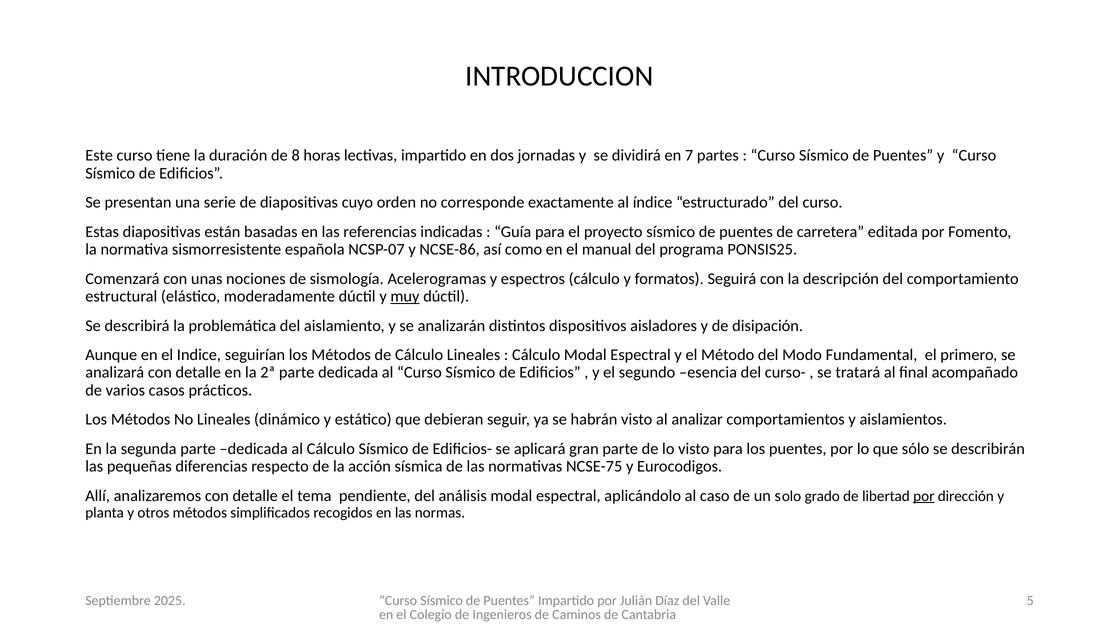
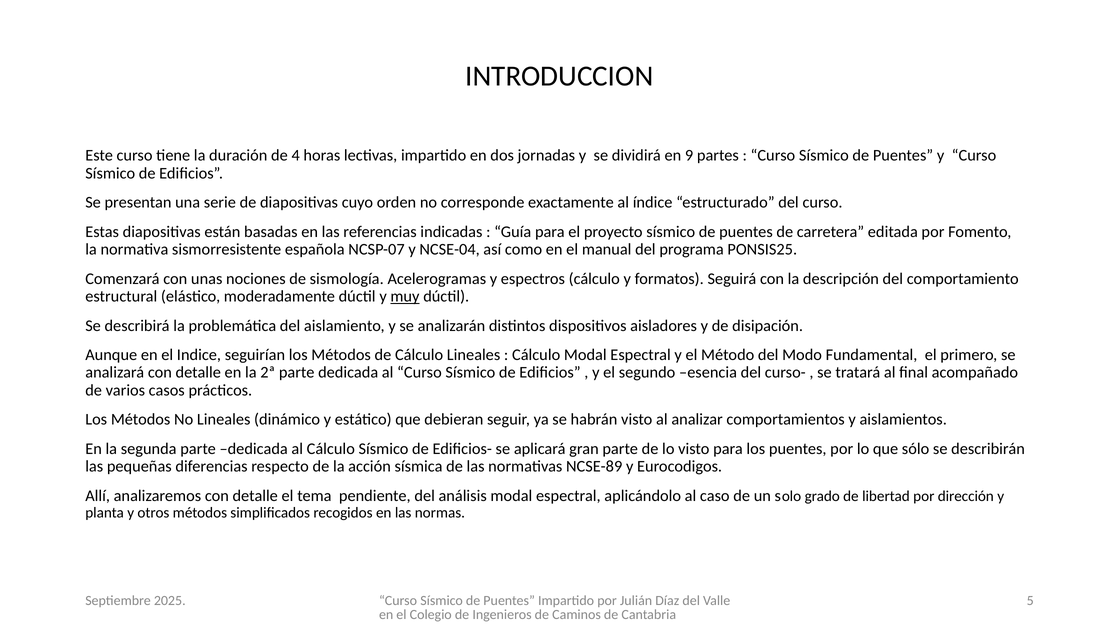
8: 8 -> 4
7: 7 -> 9
NCSE-86: NCSE-86 -> NCSE-04
NCSE-75: NCSE-75 -> NCSE-89
por at (924, 496) underline: present -> none
